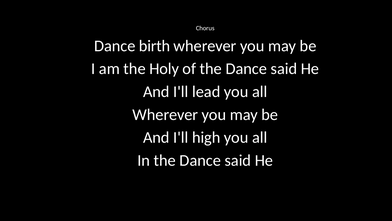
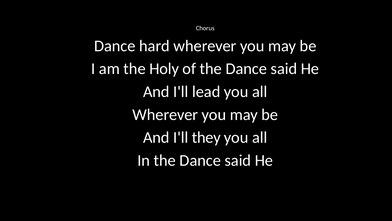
birth: birth -> hard
high: high -> they
